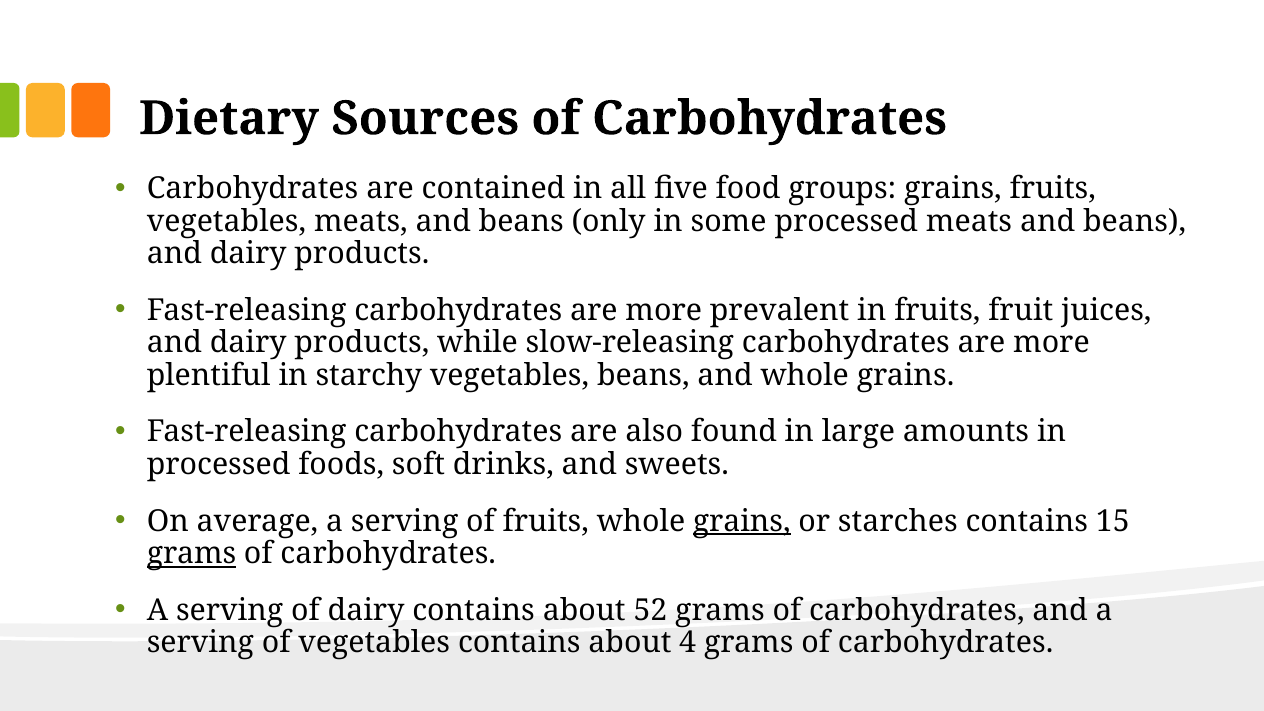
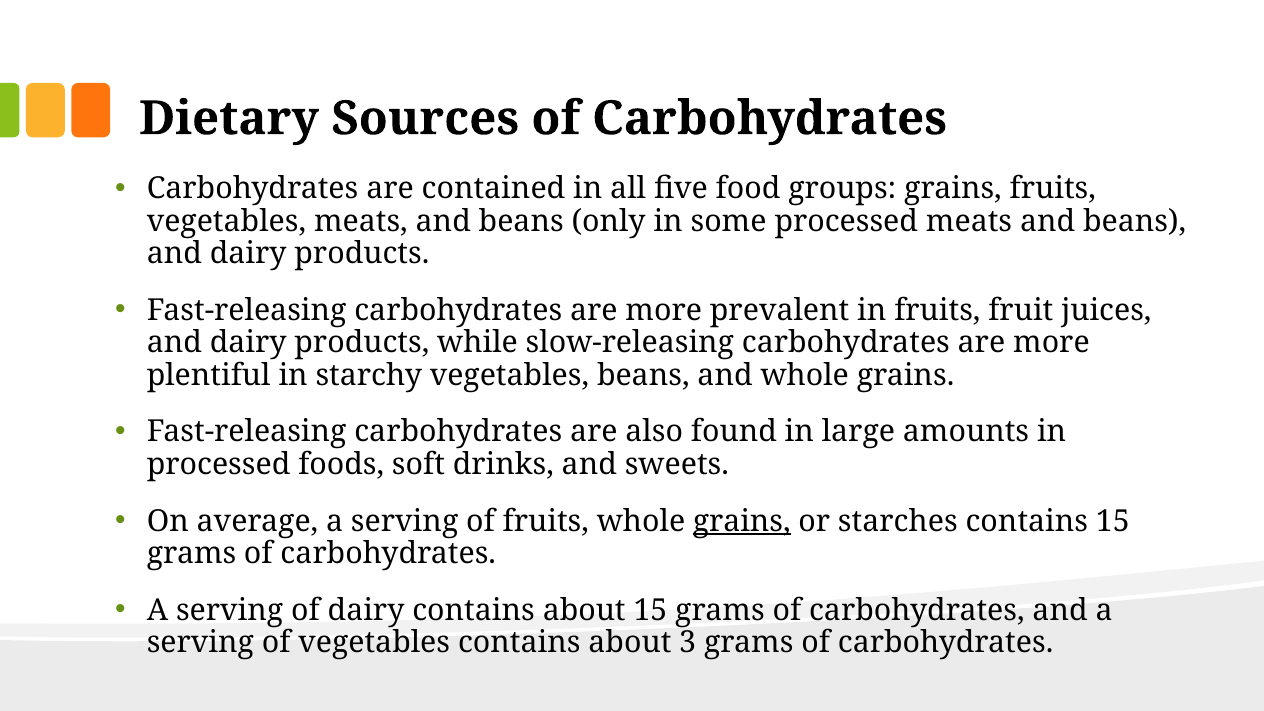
grams at (192, 554) underline: present -> none
about 52: 52 -> 15
4: 4 -> 3
